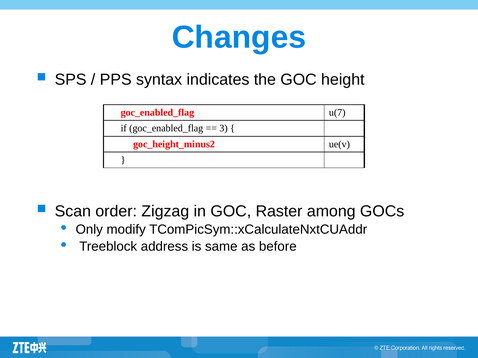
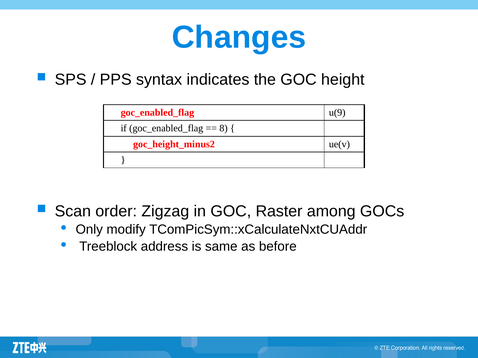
u(7: u(7 -> u(9
3: 3 -> 8
